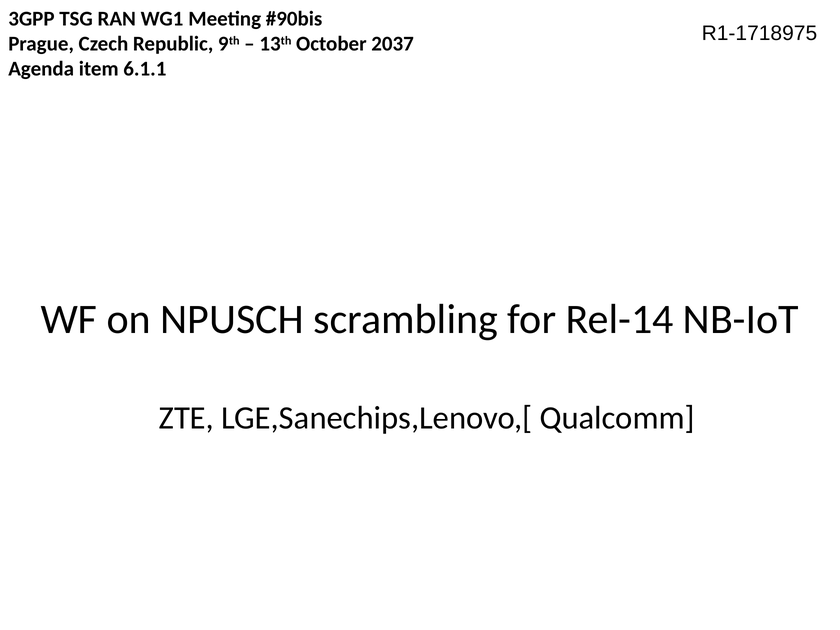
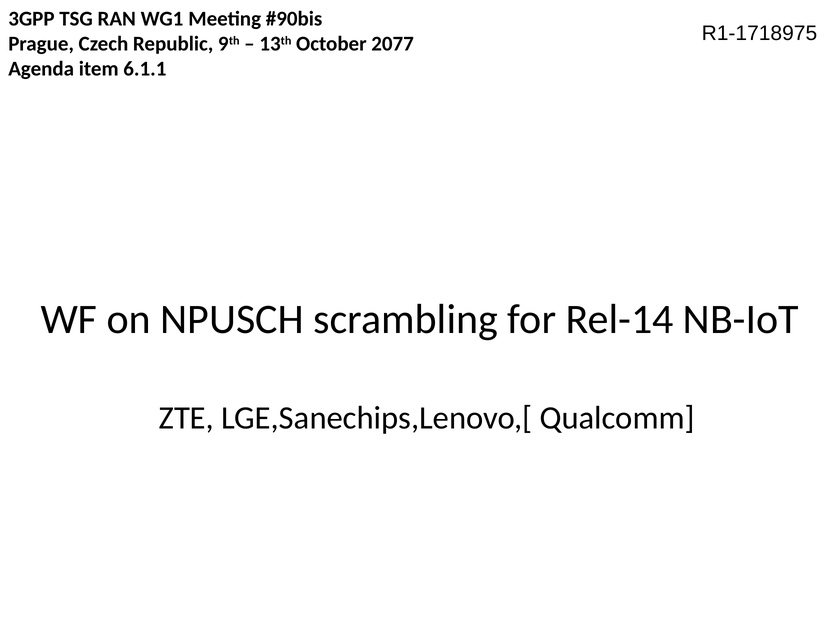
2037: 2037 -> 2077
